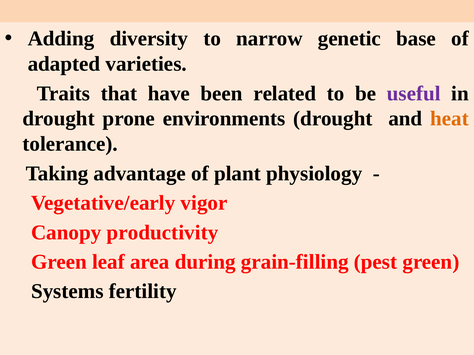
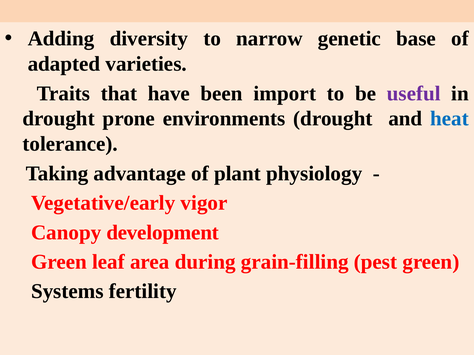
related: related -> import
heat colour: orange -> blue
productivity: productivity -> development
